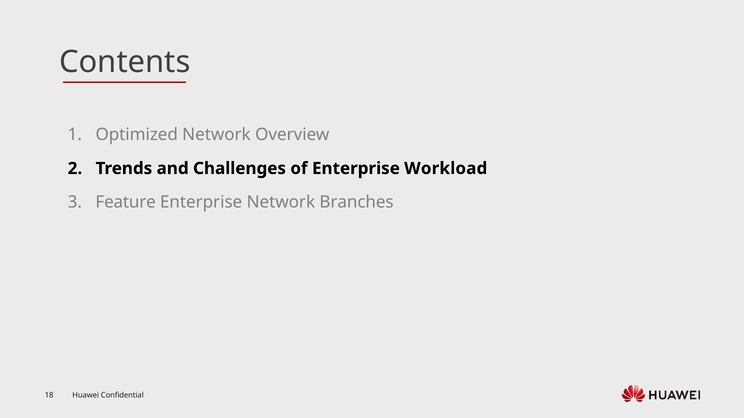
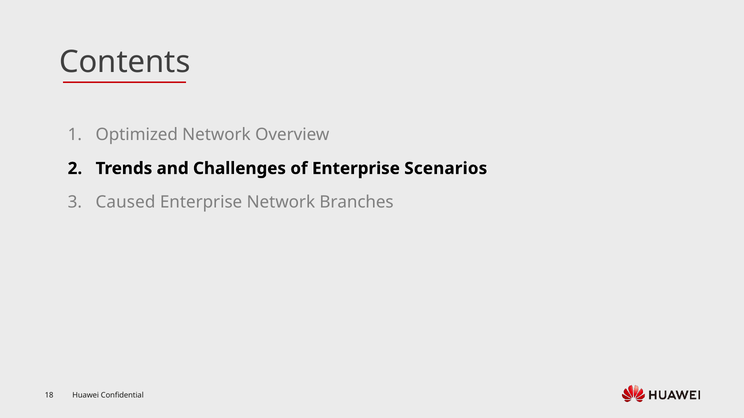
Workload: Workload -> Scenarios
Feature: Feature -> Caused
